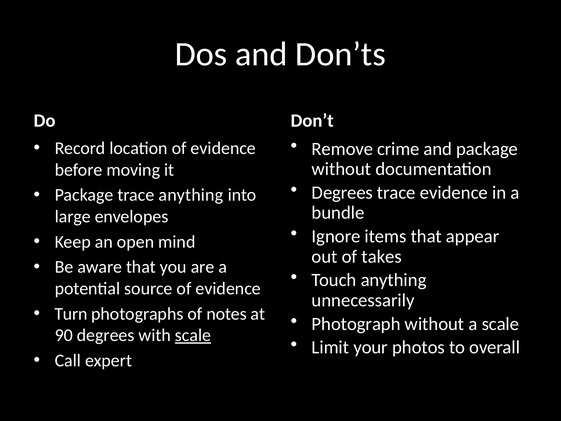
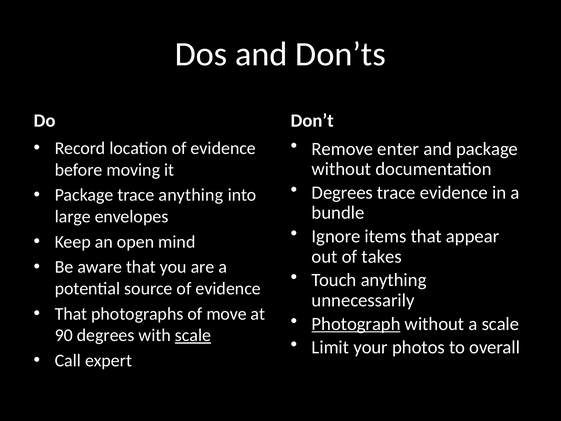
crime: crime -> enter
Turn at (71, 314): Turn -> That
notes: notes -> move
Photograph underline: none -> present
